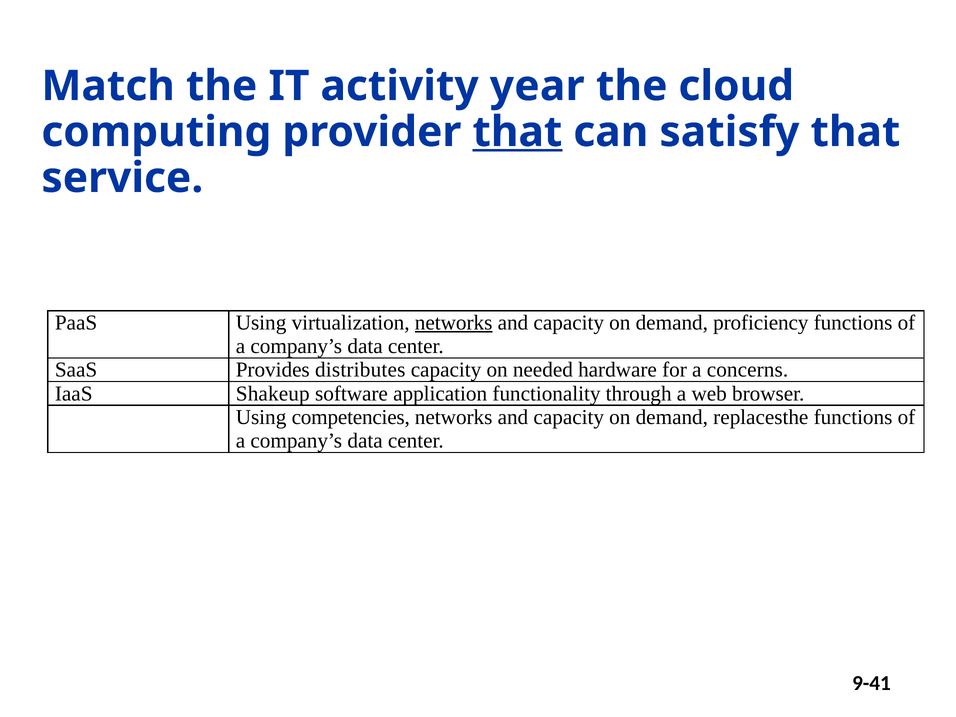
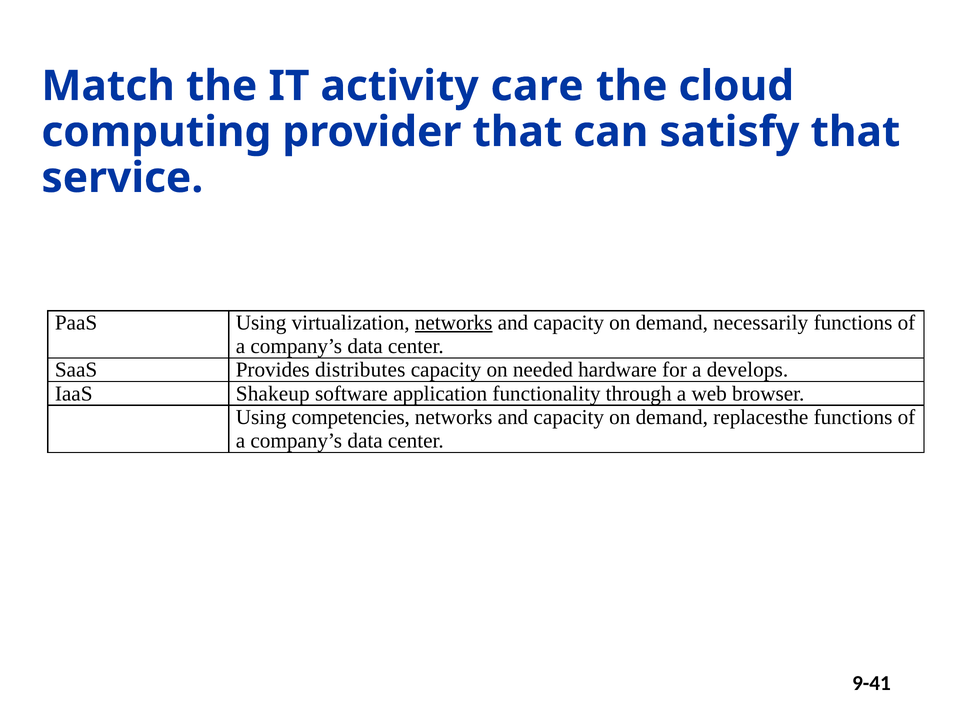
year: year -> care
that at (517, 132) underline: present -> none
proficiency: proficiency -> necessarily
concerns: concerns -> develops
